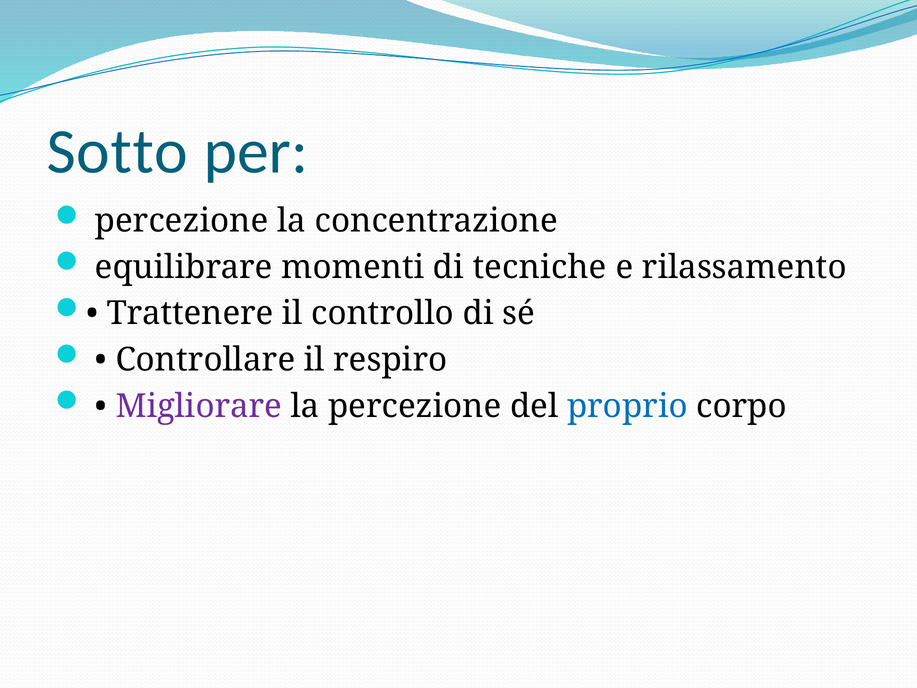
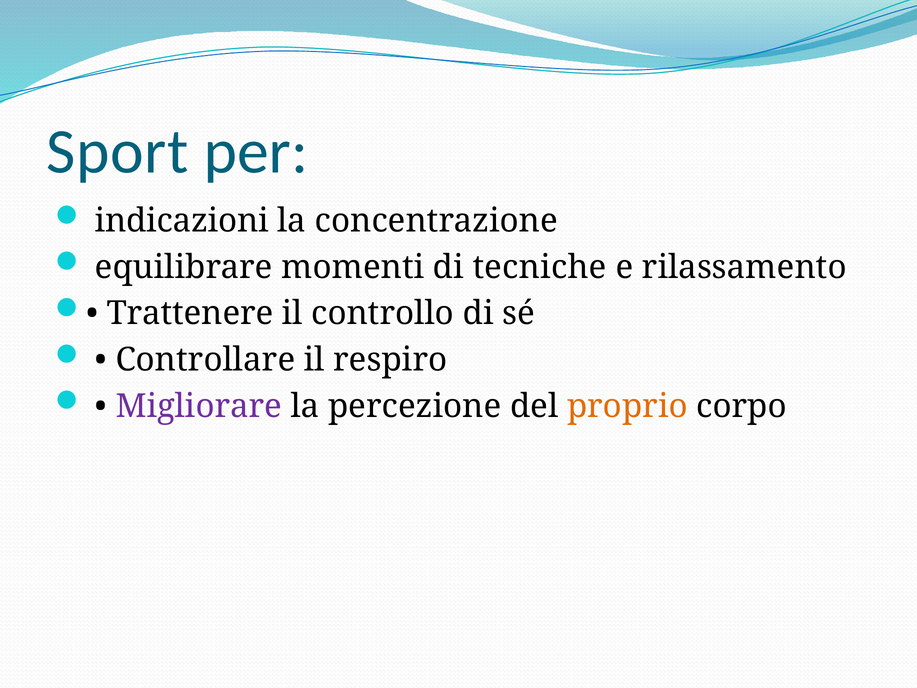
Sotto: Sotto -> Sport
percezione at (182, 221): percezione -> indicazioni
proprio colour: blue -> orange
